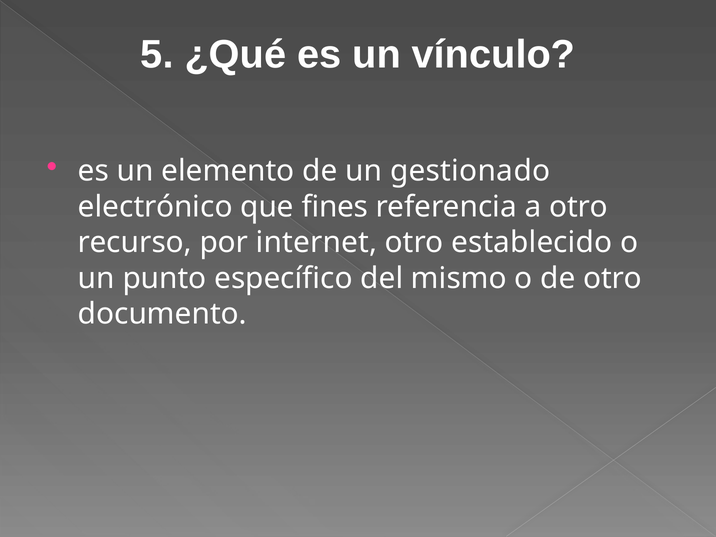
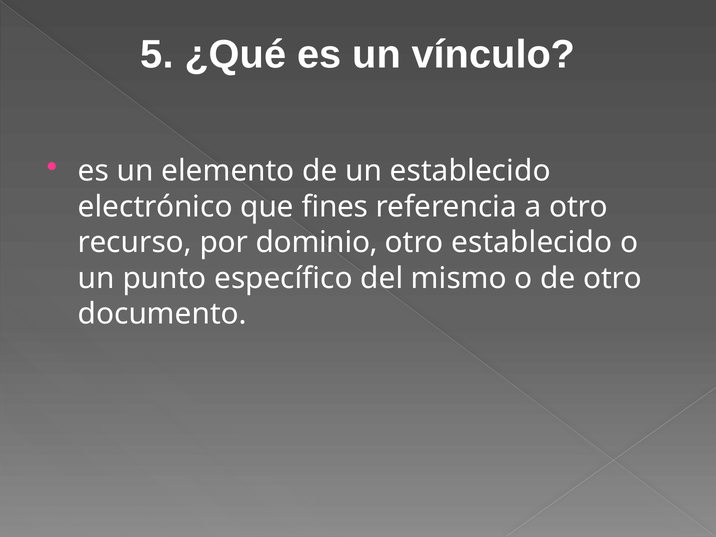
un gestionado: gestionado -> establecido
internet: internet -> dominio
